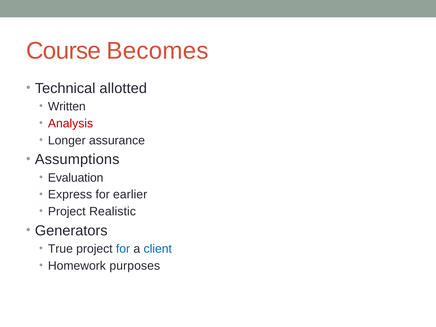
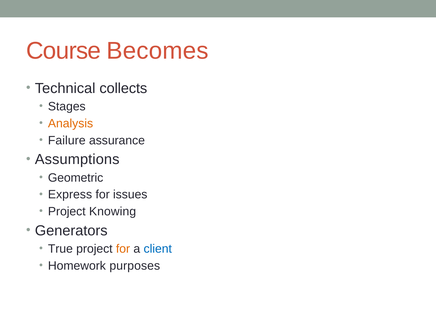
allotted: allotted -> collects
Written: Written -> Stages
Analysis colour: red -> orange
Longer: Longer -> Failure
Evaluation: Evaluation -> Geometric
earlier: earlier -> issues
Realistic: Realistic -> Knowing
for at (123, 249) colour: blue -> orange
